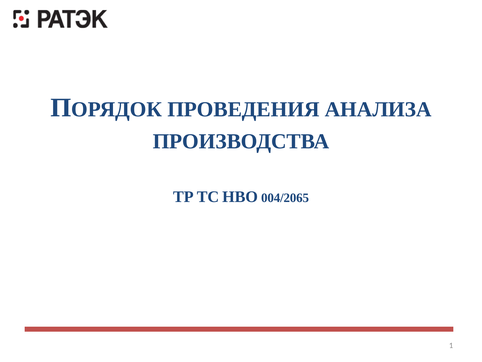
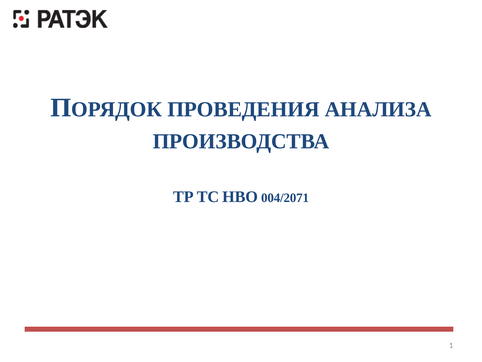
004/2065: 004/2065 -> 004/2071
